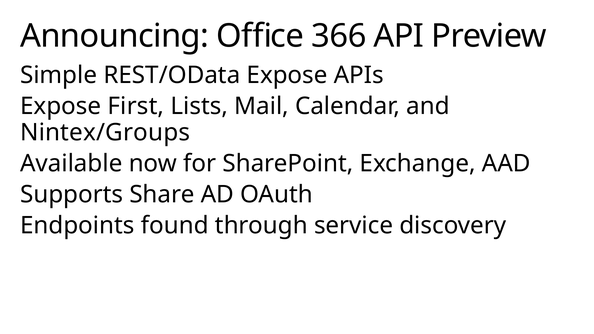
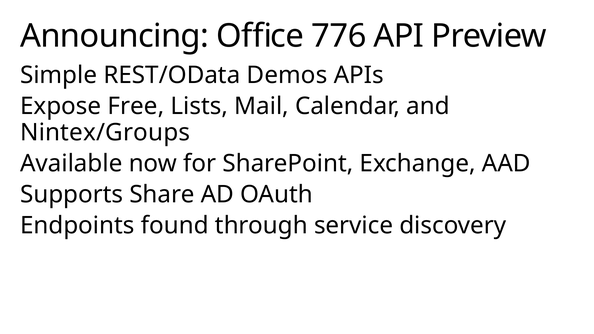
366: 366 -> 776
REST/OData Expose: Expose -> Demos
First: First -> Free
